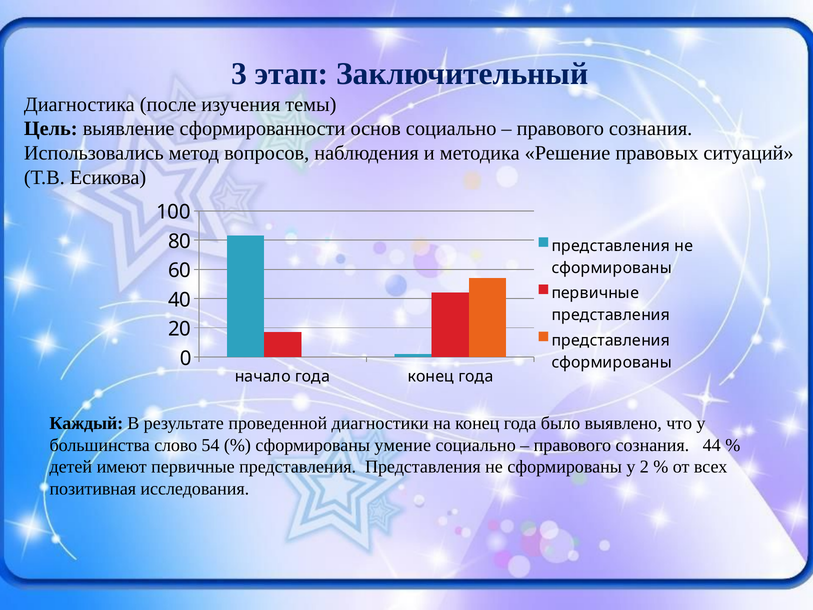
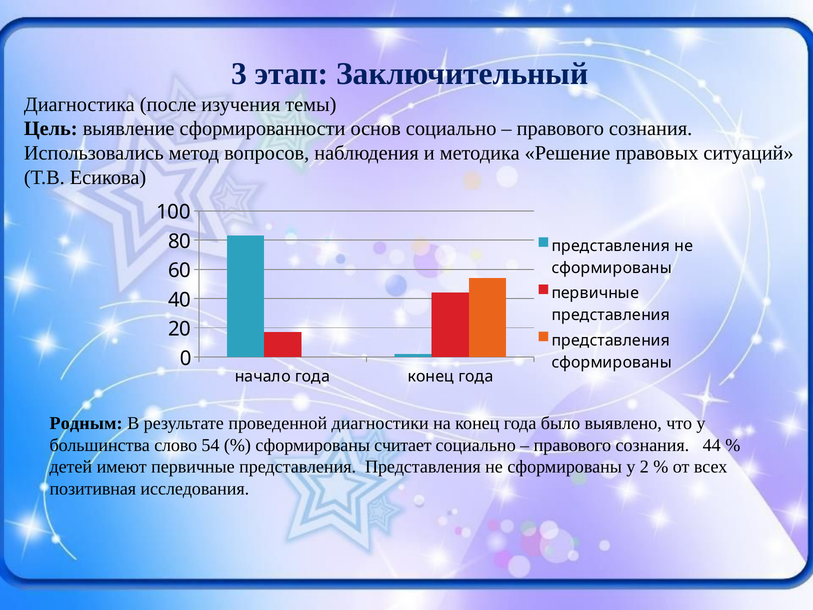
Каждый: Каждый -> Родным
умение: умение -> считает
